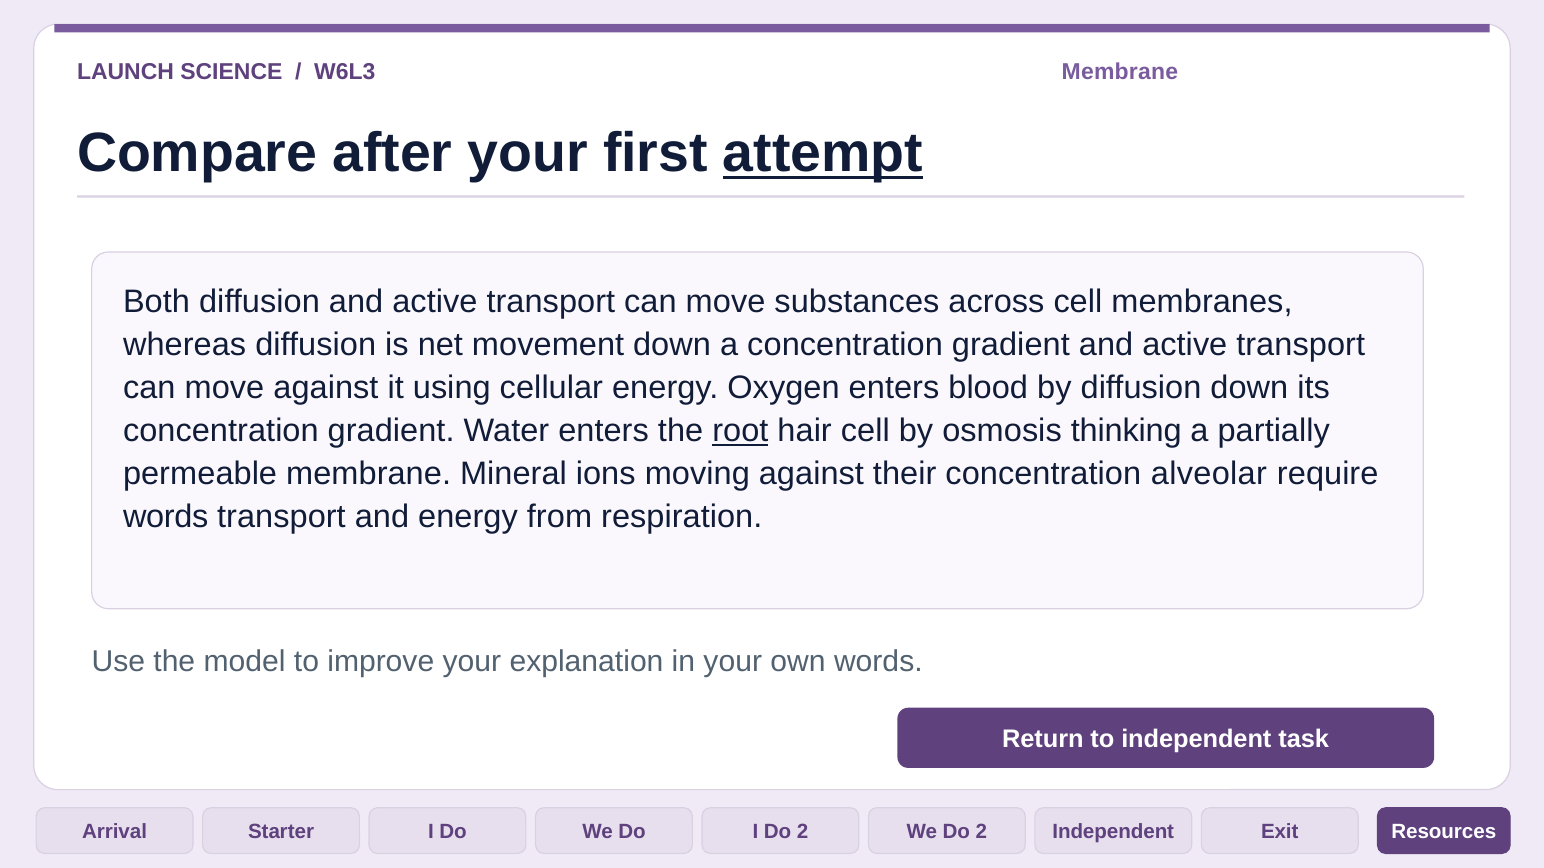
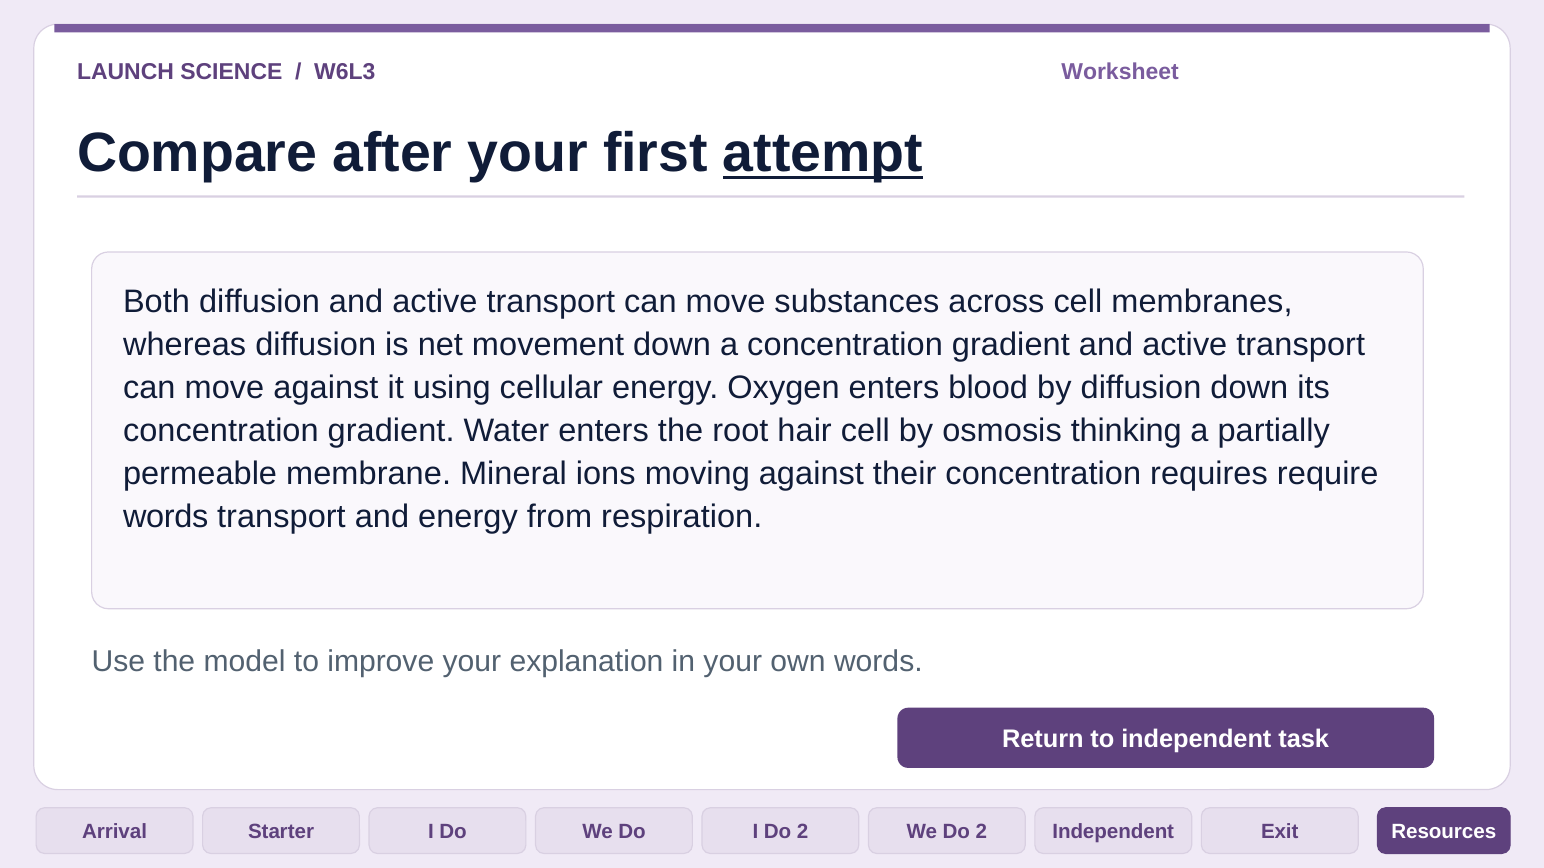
W6L3 Membrane: Membrane -> Worksheet
root underline: present -> none
alveolar: alveolar -> requires
